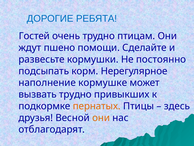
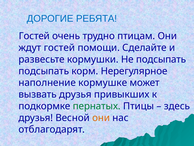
ждут пшено: пшено -> гостей
Не постоянно: постоянно -> подсыпать
вызвать трудно: трудно -> друзья
пернатых colour: orange -> green
